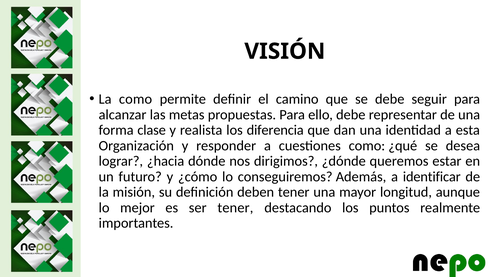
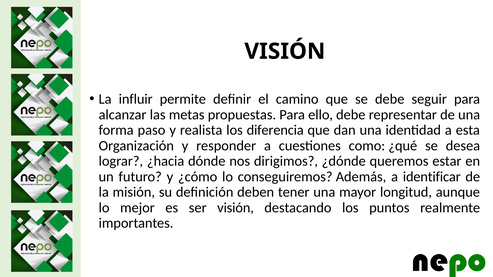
La como: como -> influir
clase: clase -> paso
ser tener: tener -> visión
